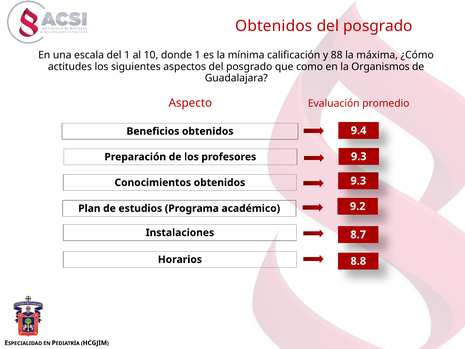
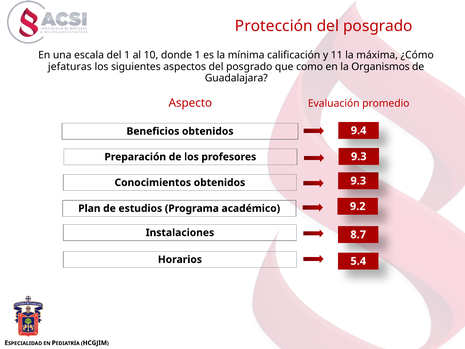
Obtenidos at (274, 26): Obtenidos -> Protección
88: 88 -> 11
actitudes: actitudes -> jefaturas
8.8: 8.8 -> 5.4
